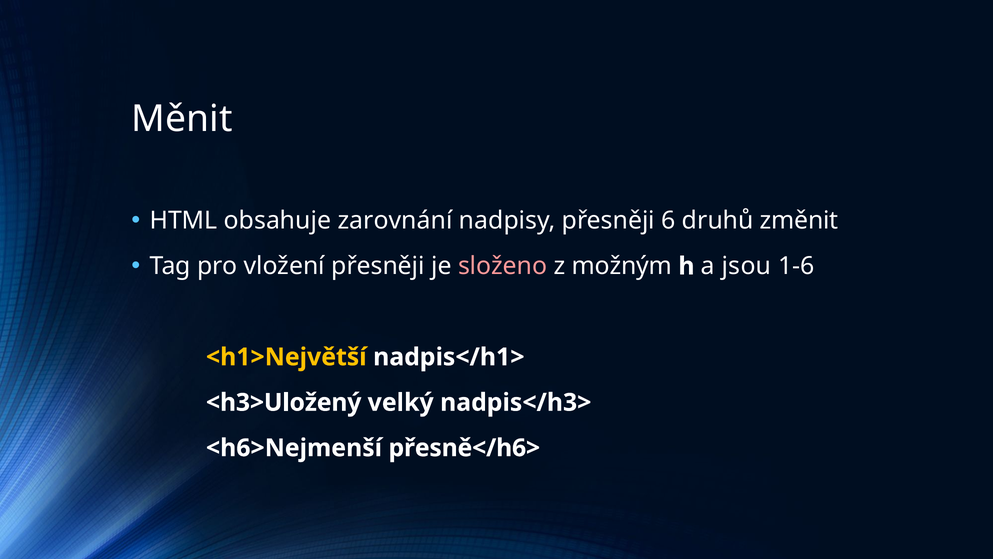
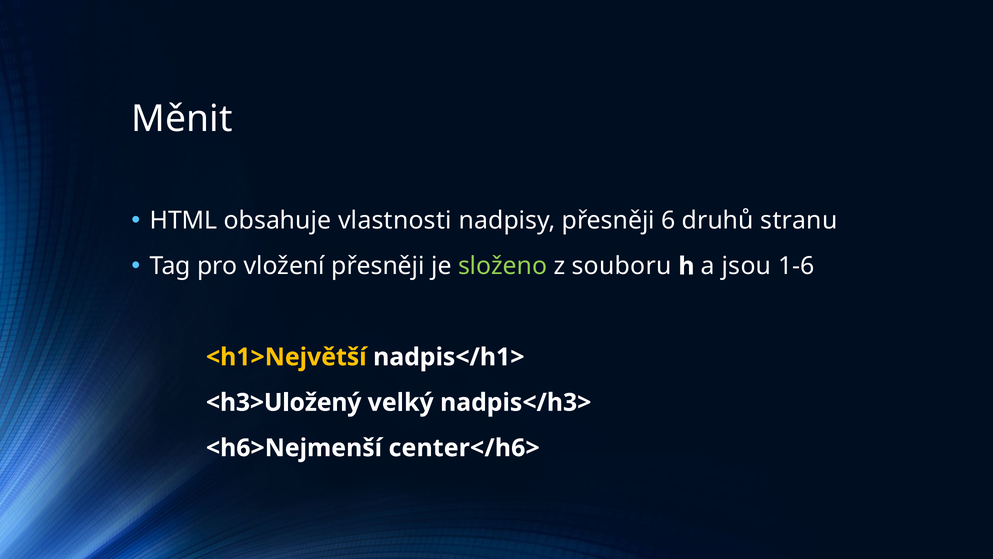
zarovnání: zarovnání -> vlastnosti
změnit: změnit -> stranu
složeno colour: pink -> light green
možným: možným -> souboru
přesně</h6>: přesně</h6> -> center</h6>
